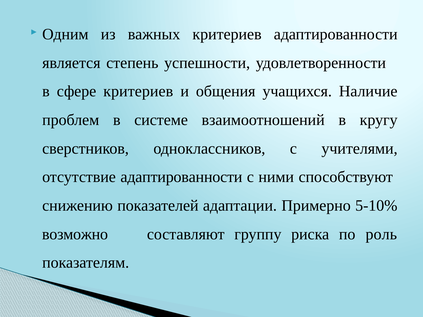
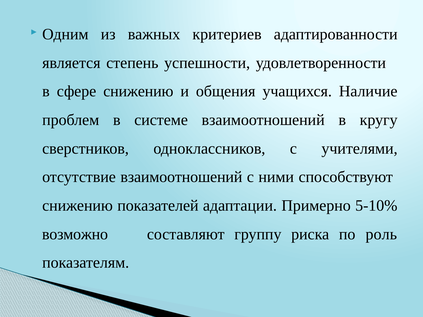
сфере критериев: критериев -> снижению
отсутствие адаптированности: адаптированности -> взаимоотношений
